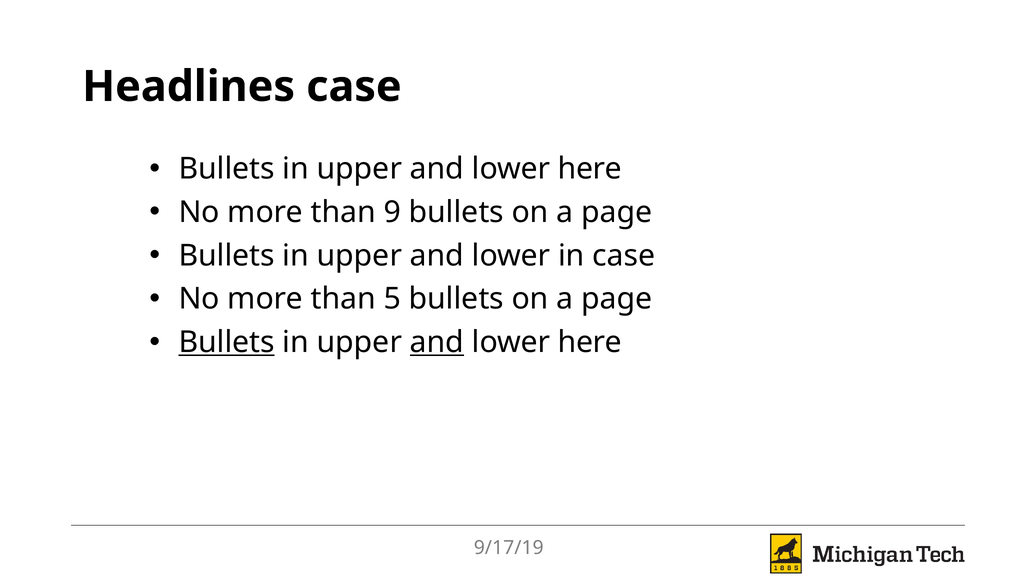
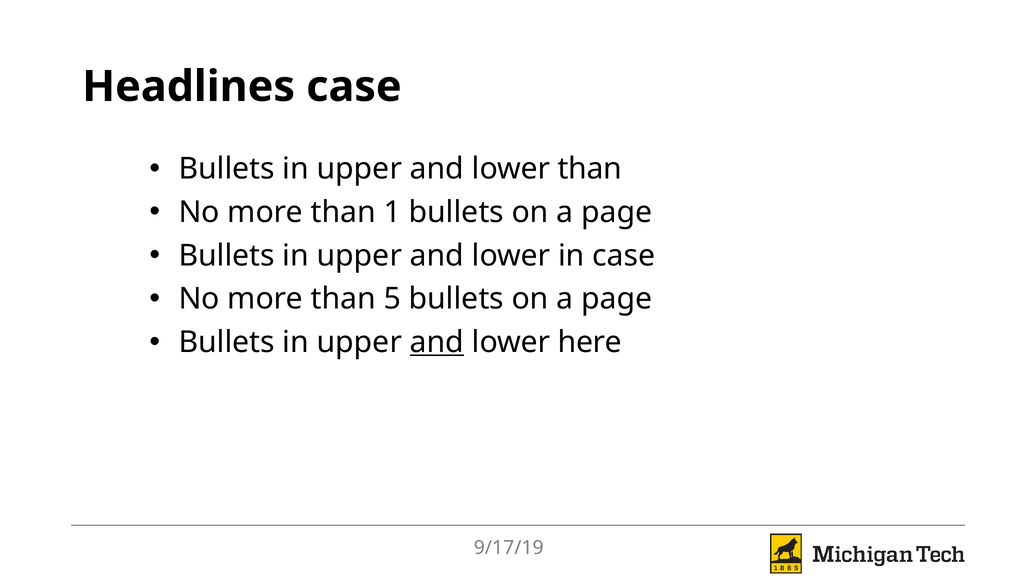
here at (590, 169): here -> than
9: 9 -> 1
Bullets at (227, 342) underline: present -> none
